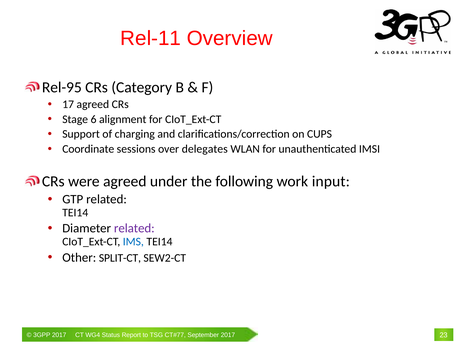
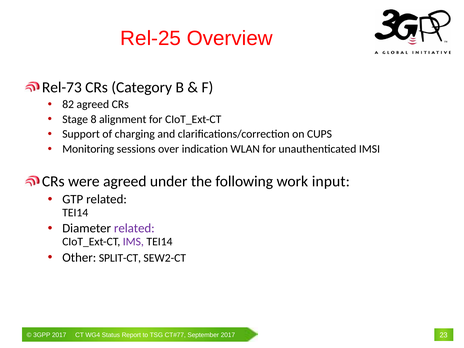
Rel-11: Rel-11 -> Rel-25
Rel-95: Rel-95 -> Rel-73
17: 17 -> 82
6: 6 -> 8
Coordinate: Coordinate -> Monitoring
delegates: delegates -> indication
IMS colour: blue -> purple
